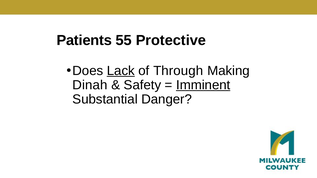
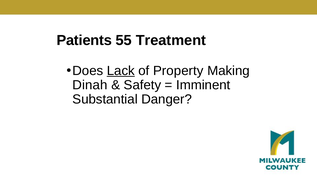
Protective: Protective -> Treatment
Through: Through -> Property
Imminent underline: present -> none
